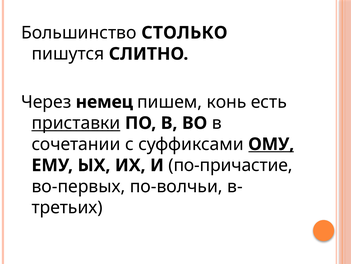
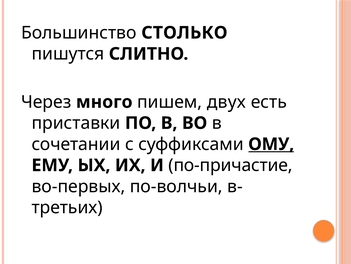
немец: немец -> много
конь: конь -> двух
приставки underline: present -> none
